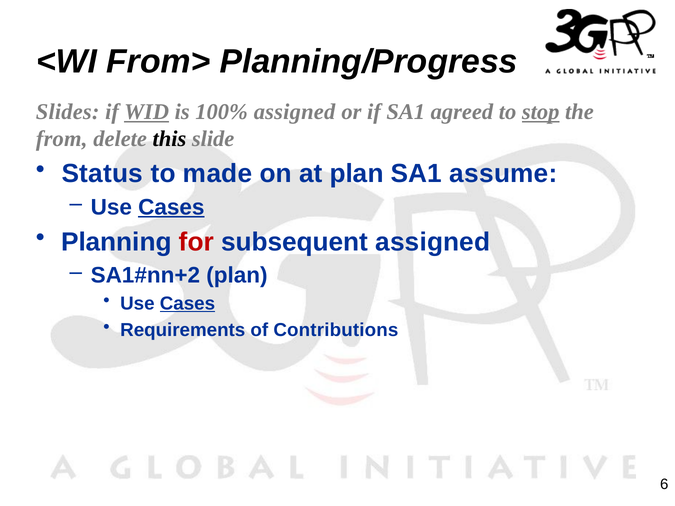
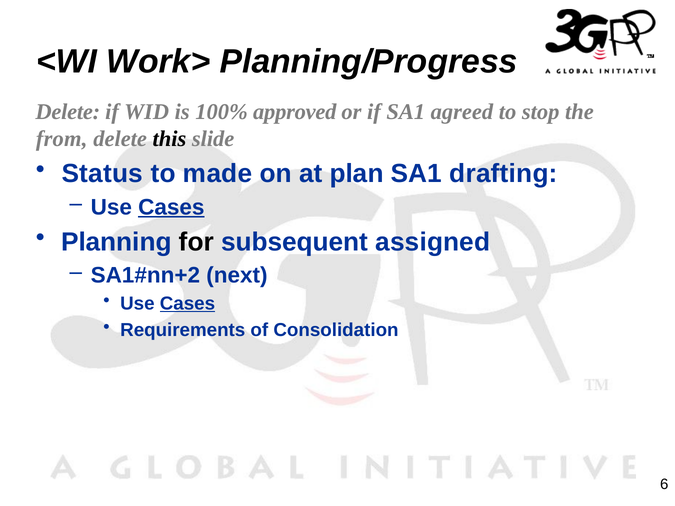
From>: From> -> Work>
Slides at (68, 112): Slides -> Delete
WID underline: present -> none
100% assigned: assigned -> approved
stop underline: present -> none
assume: assume -> drafting
for colour: red -> black
plan at (237, 276): plan -> next
Contributions: Contributions -> Consolidation
